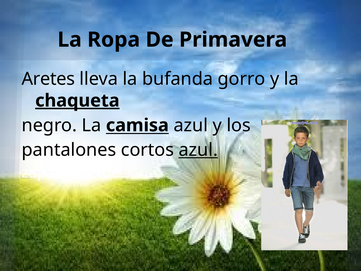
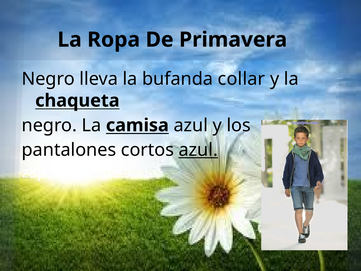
Aretes at (48, 79): Aretes -> Negro
gorro: gorro -> collar
chaqueta underline: present -> none
